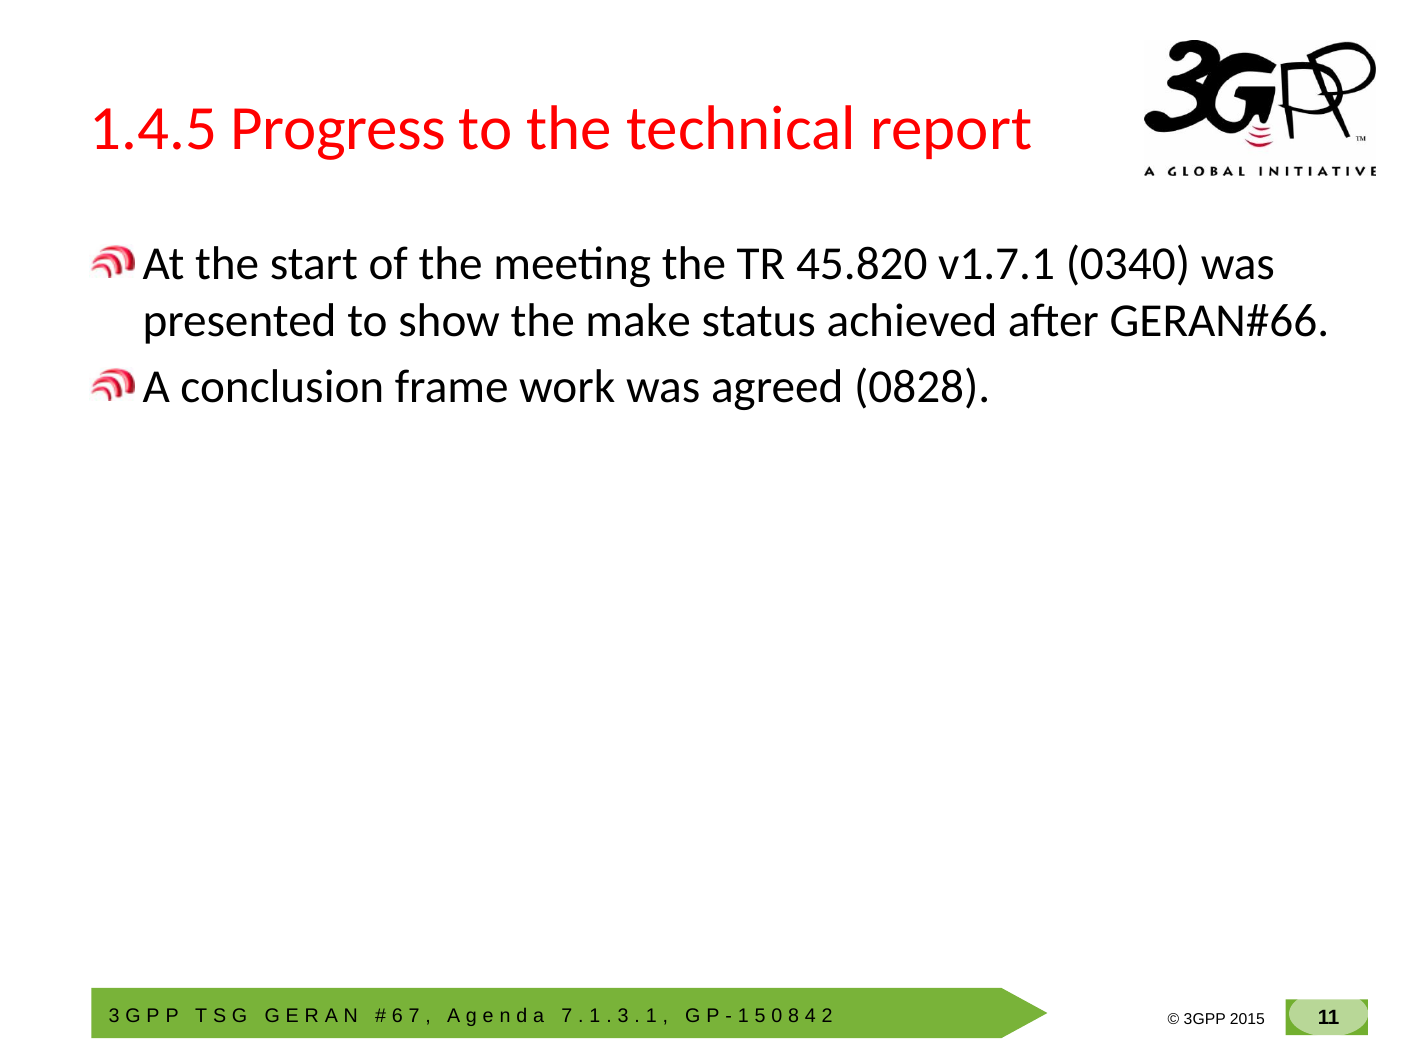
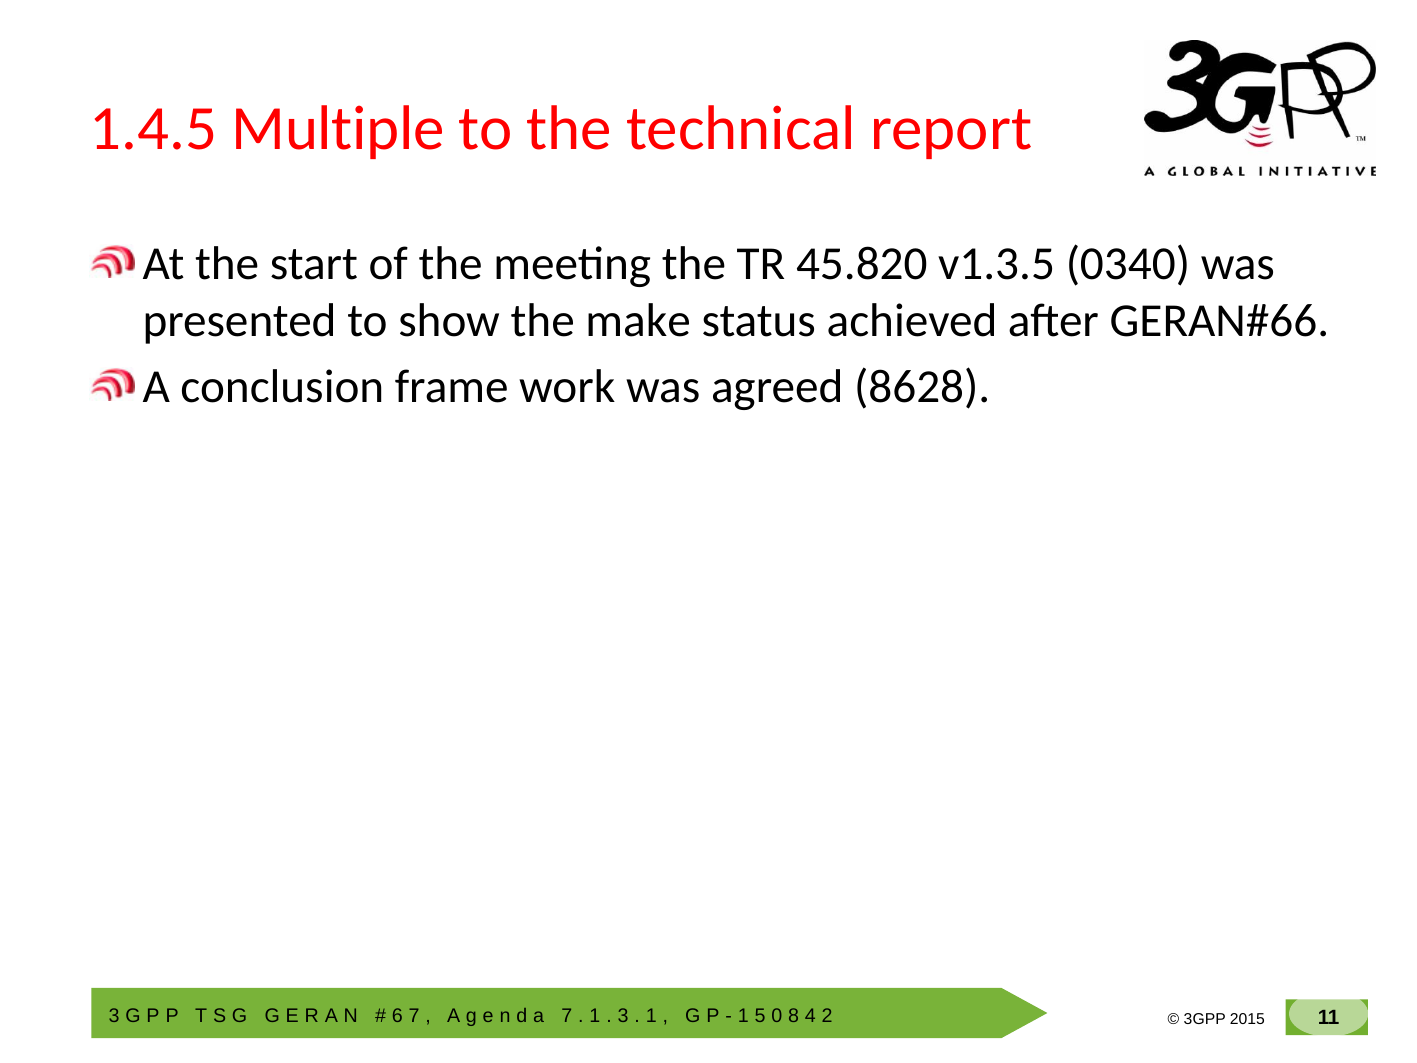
Progress: Progress -> Multiple
v1.7.1: v1.7.1 -> v1.3.5
0828: 0828 -> 8628
